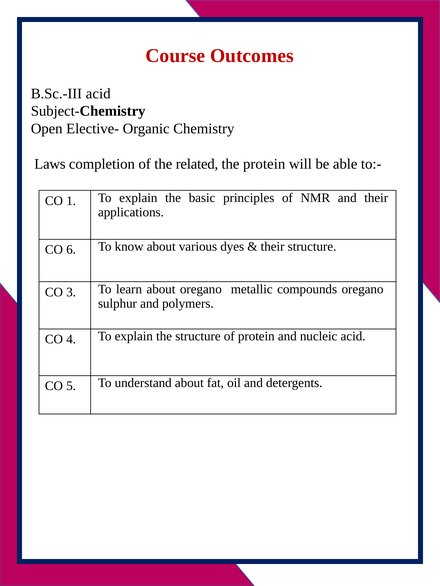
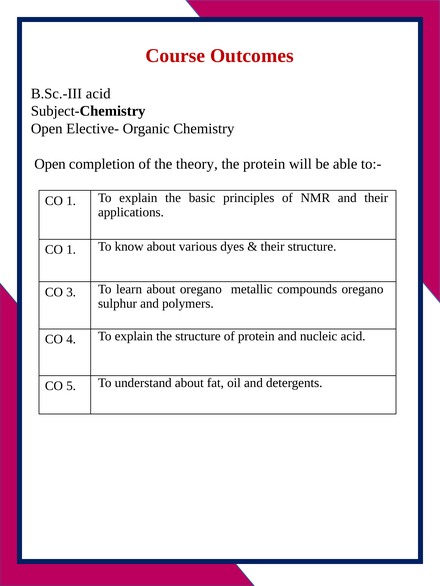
Laws at (50, 164): Laws -> Open
related: related -> theory
6 at (71, 250): 6 -> 1
